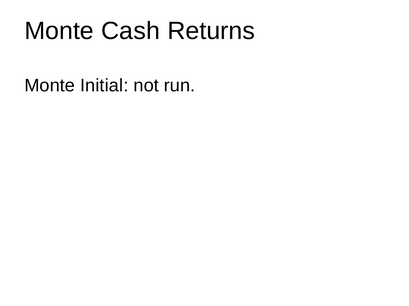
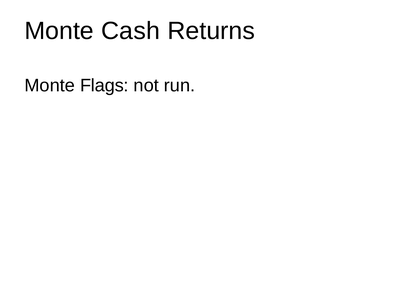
Initial: Initial -> Flags
